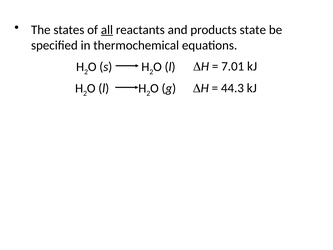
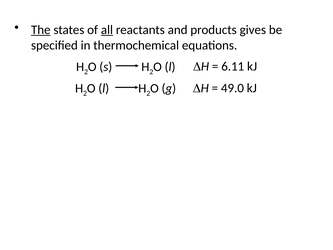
The underline: none -> present
state: state -> gives
7.01: 7.01 -> 6.11
44.3: 44.3 -> 49.0
